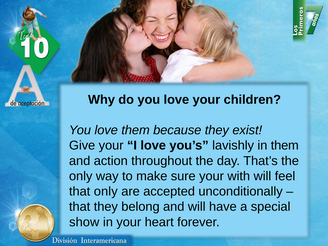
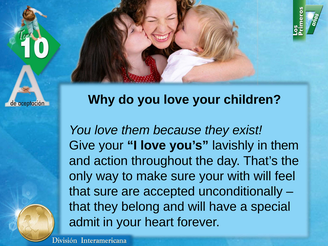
that only: only -> sure
show: show -> admit
